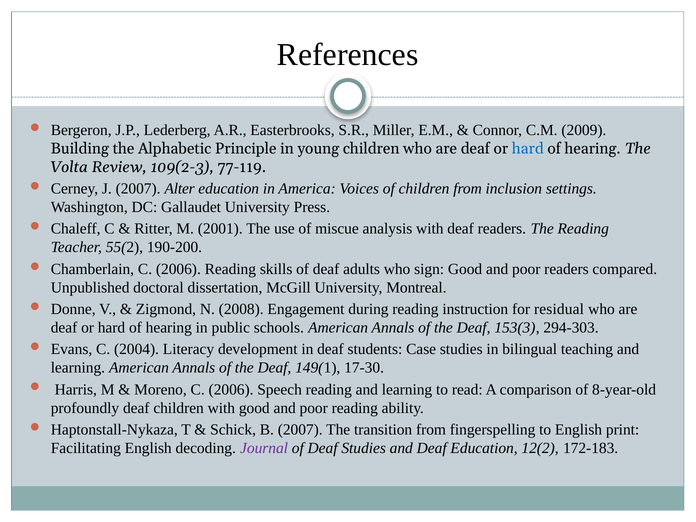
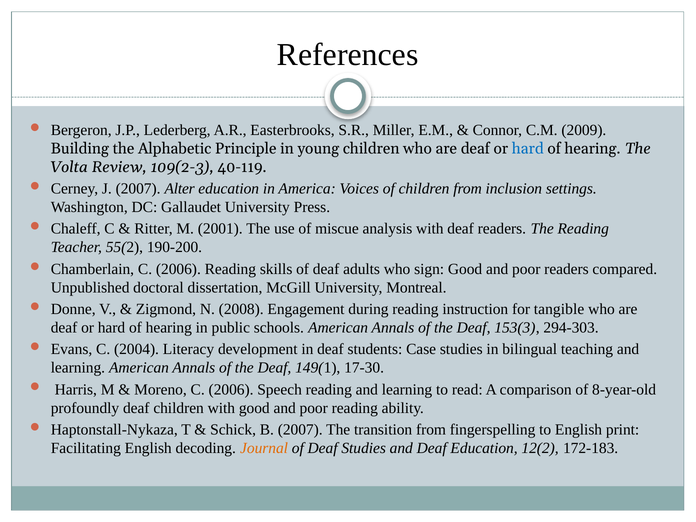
77-119: 77-119 -> 40-119
residual: residual -> tangible
Journal colour: purple -> orange
